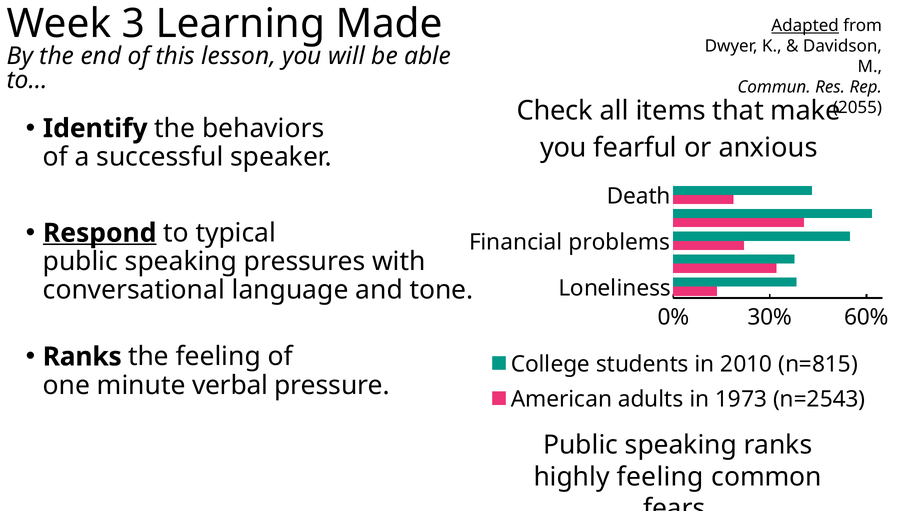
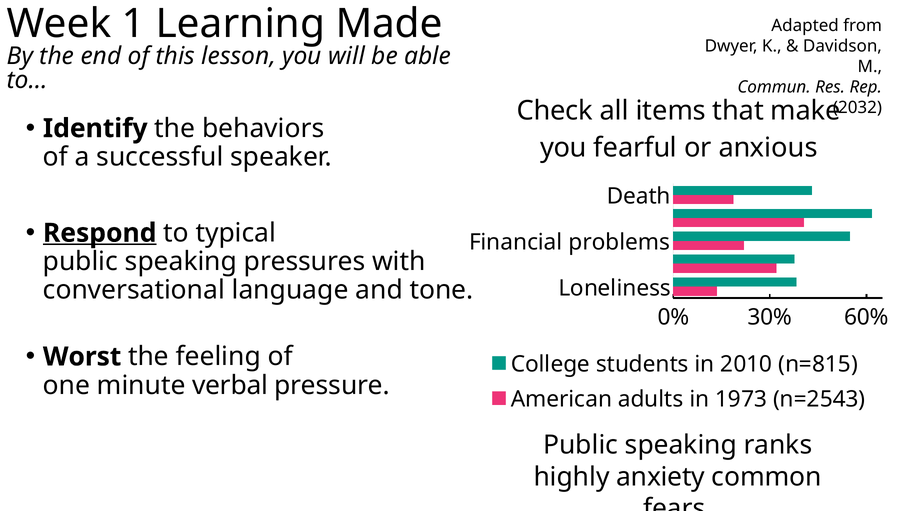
3: 3 -> 1
Adapted underline: present -> none
2055: 2055 -> 2032
Ranks at (82, 357): Ranks -> Worst
highly feeling: feeling -> anxiety
